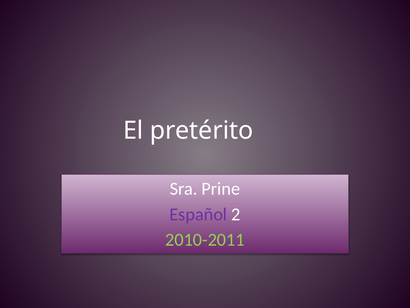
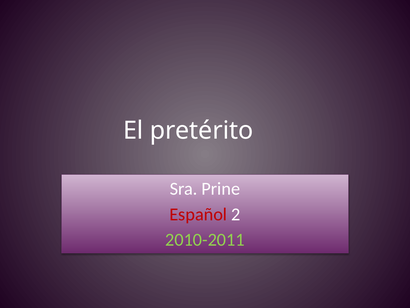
Español colour: purple -> red
